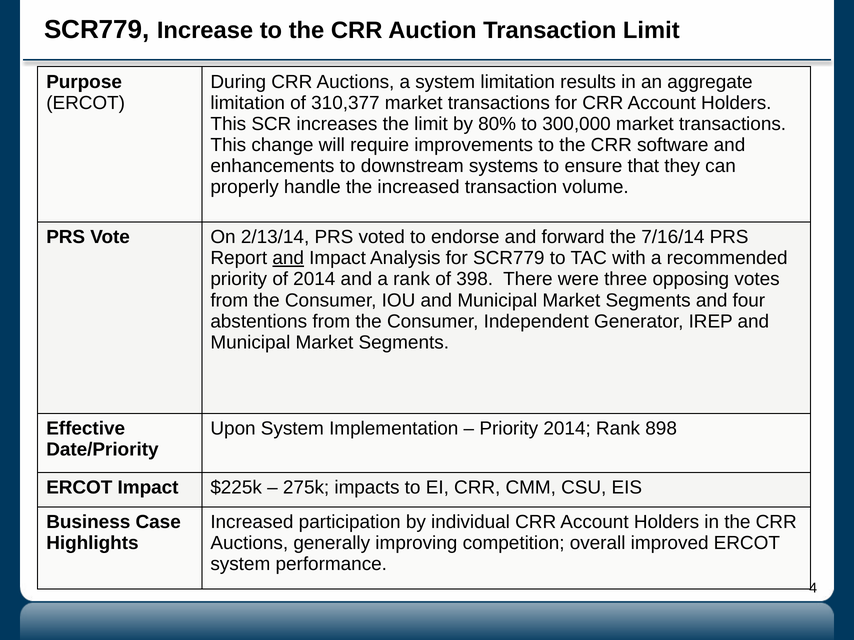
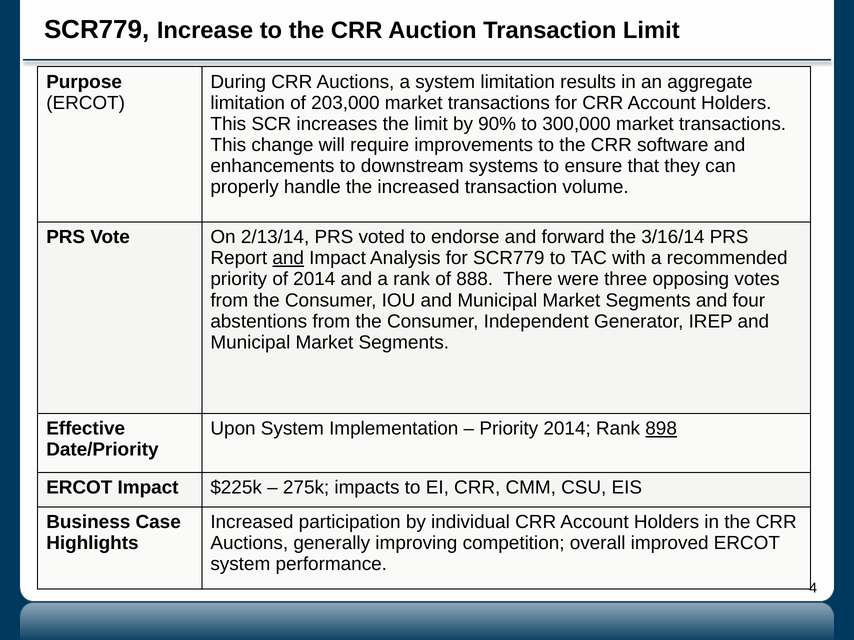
310,377: 310,377 -> 203,000
80%: 80% -> 90%
7/16/14: 7/16/14 -> 3/16/14
398: 398 -> 888
898 underline: none -> present
